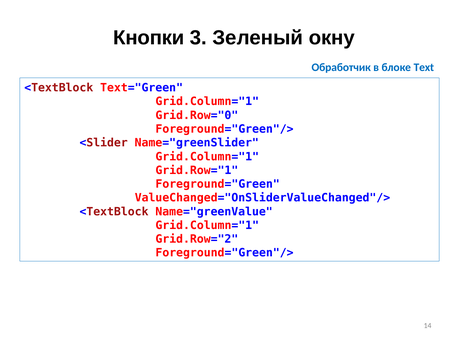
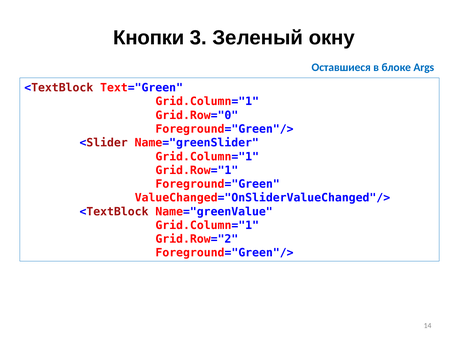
Обработчик: Обработчик -> Оставшиеся
Text: Text -> Args
